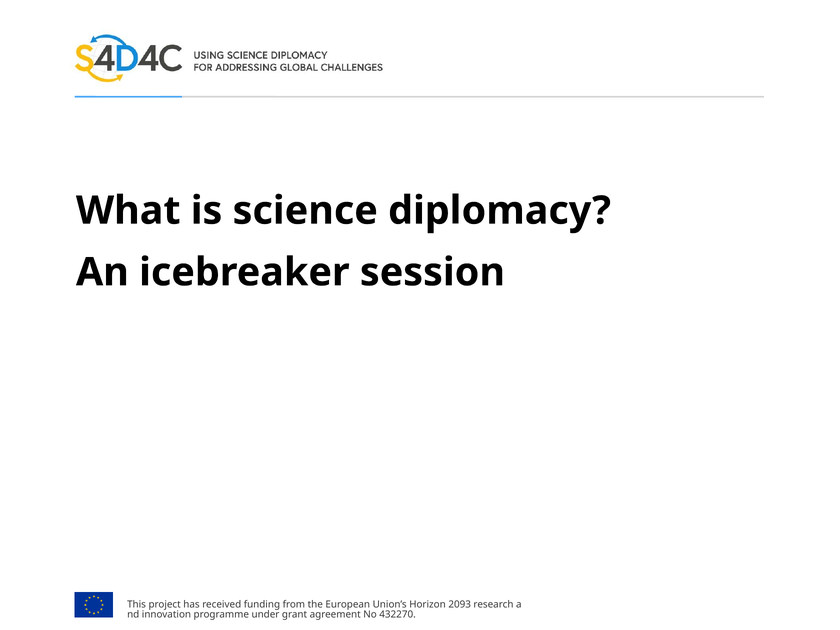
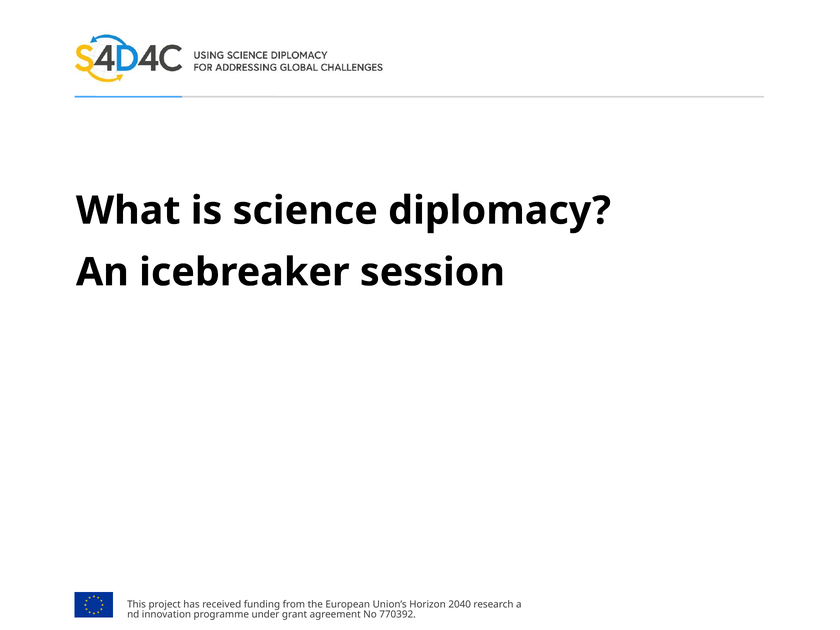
2093: 2093 -> 2040
432270: 432270 -> 770392
